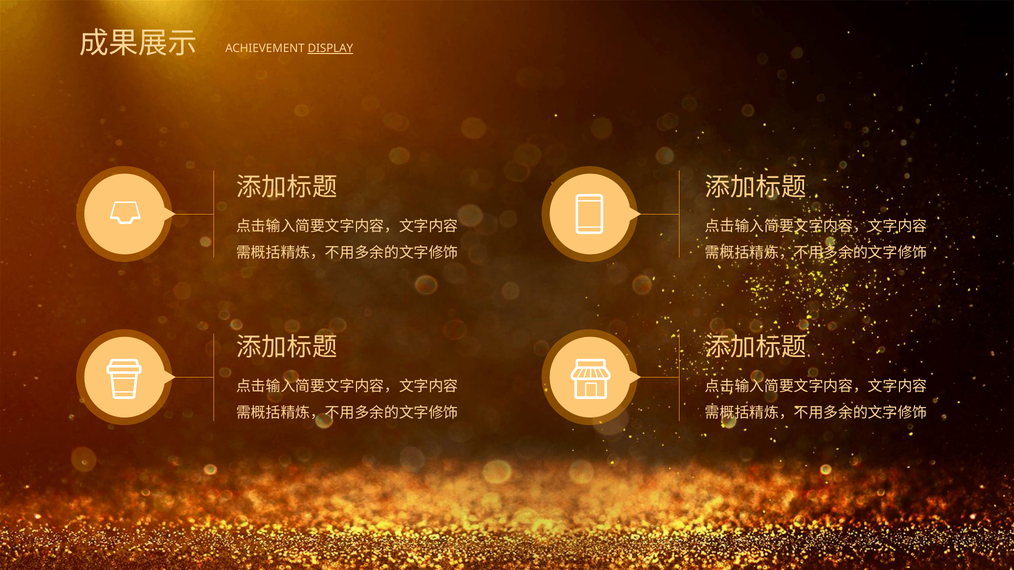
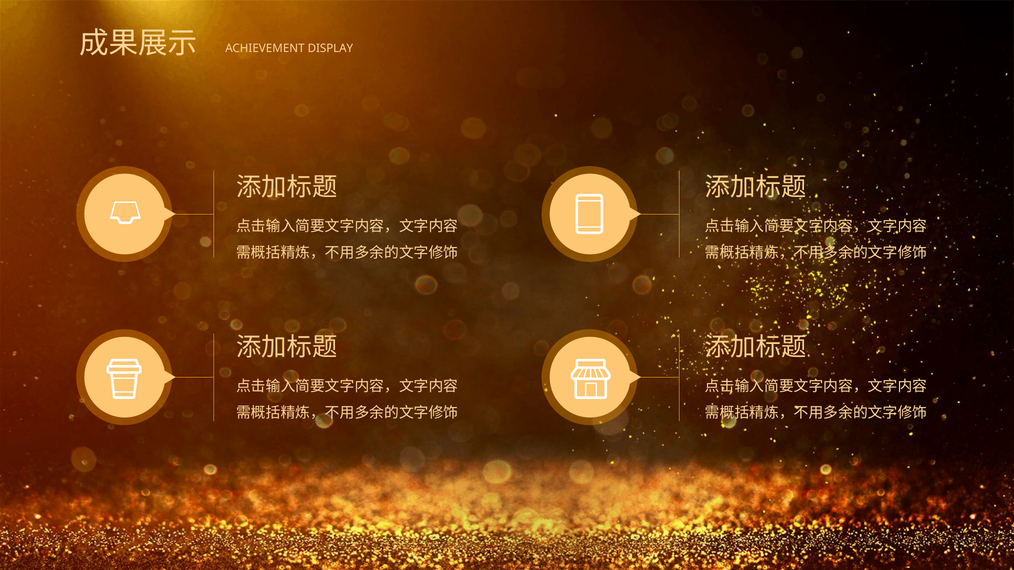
DISPLAY underline: present -> none
